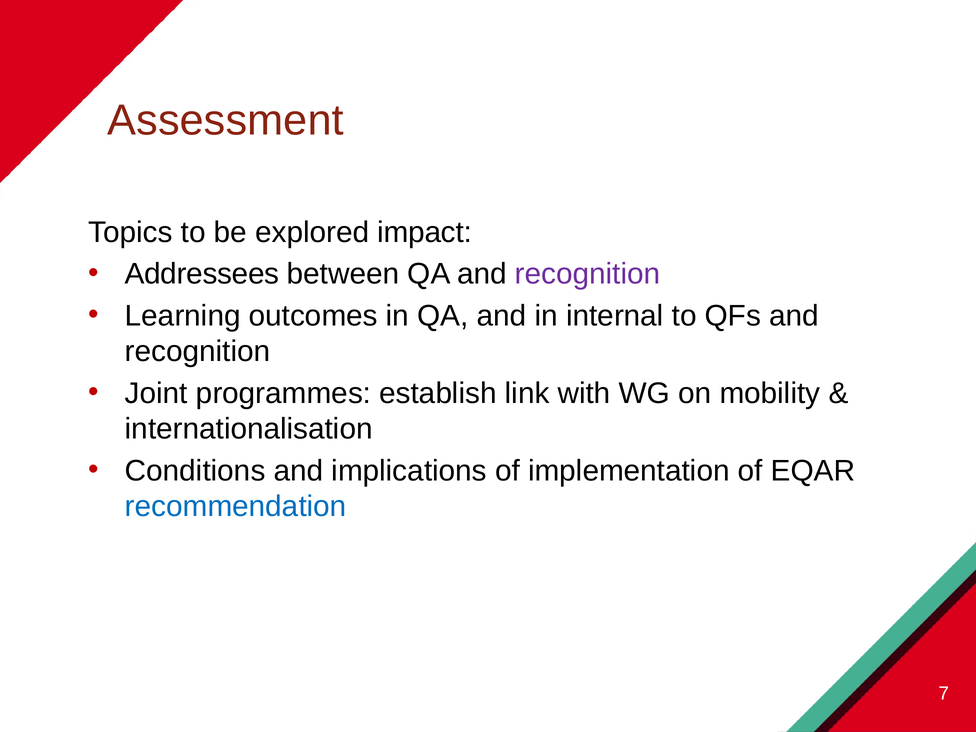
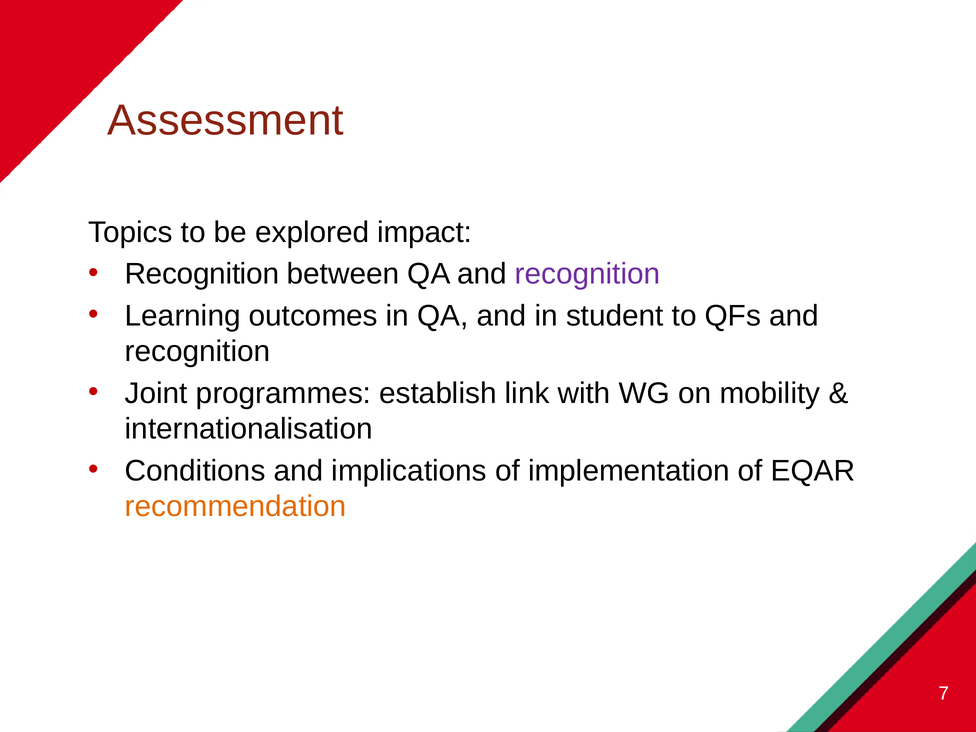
Addressees at (202, 274): Addressees -> Recognition
internal: internal -> student
recommendation colour: blue -> orange
